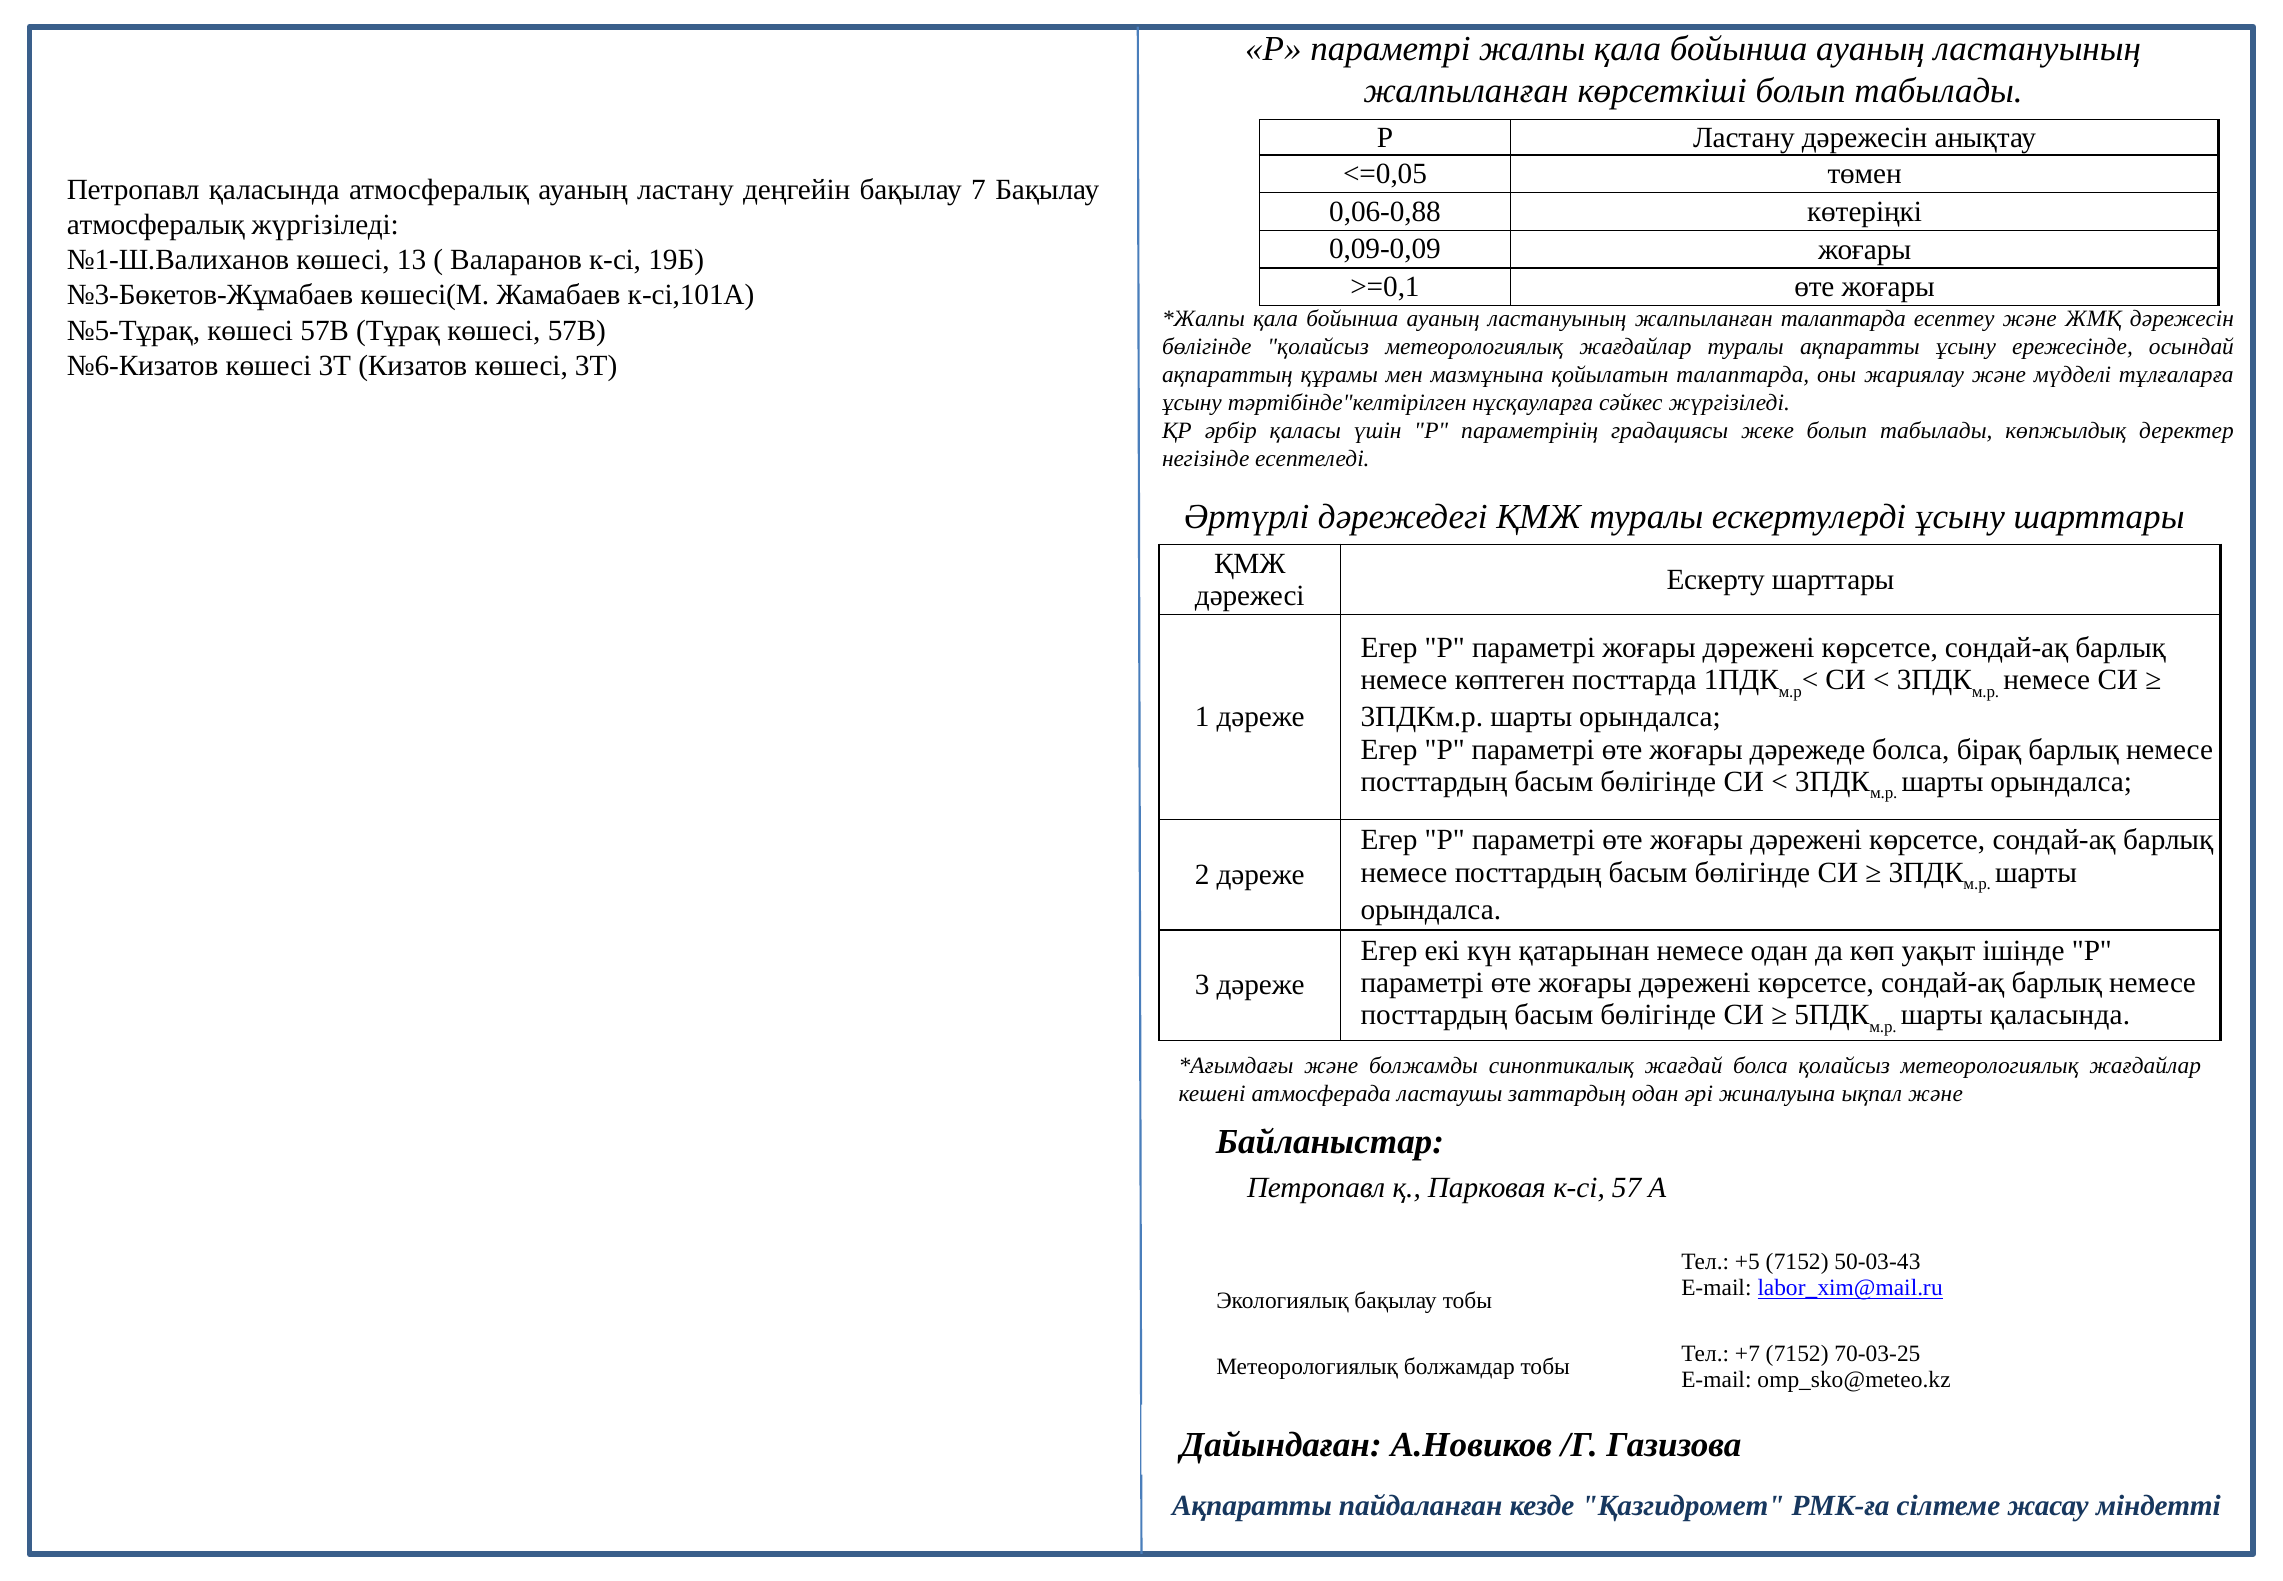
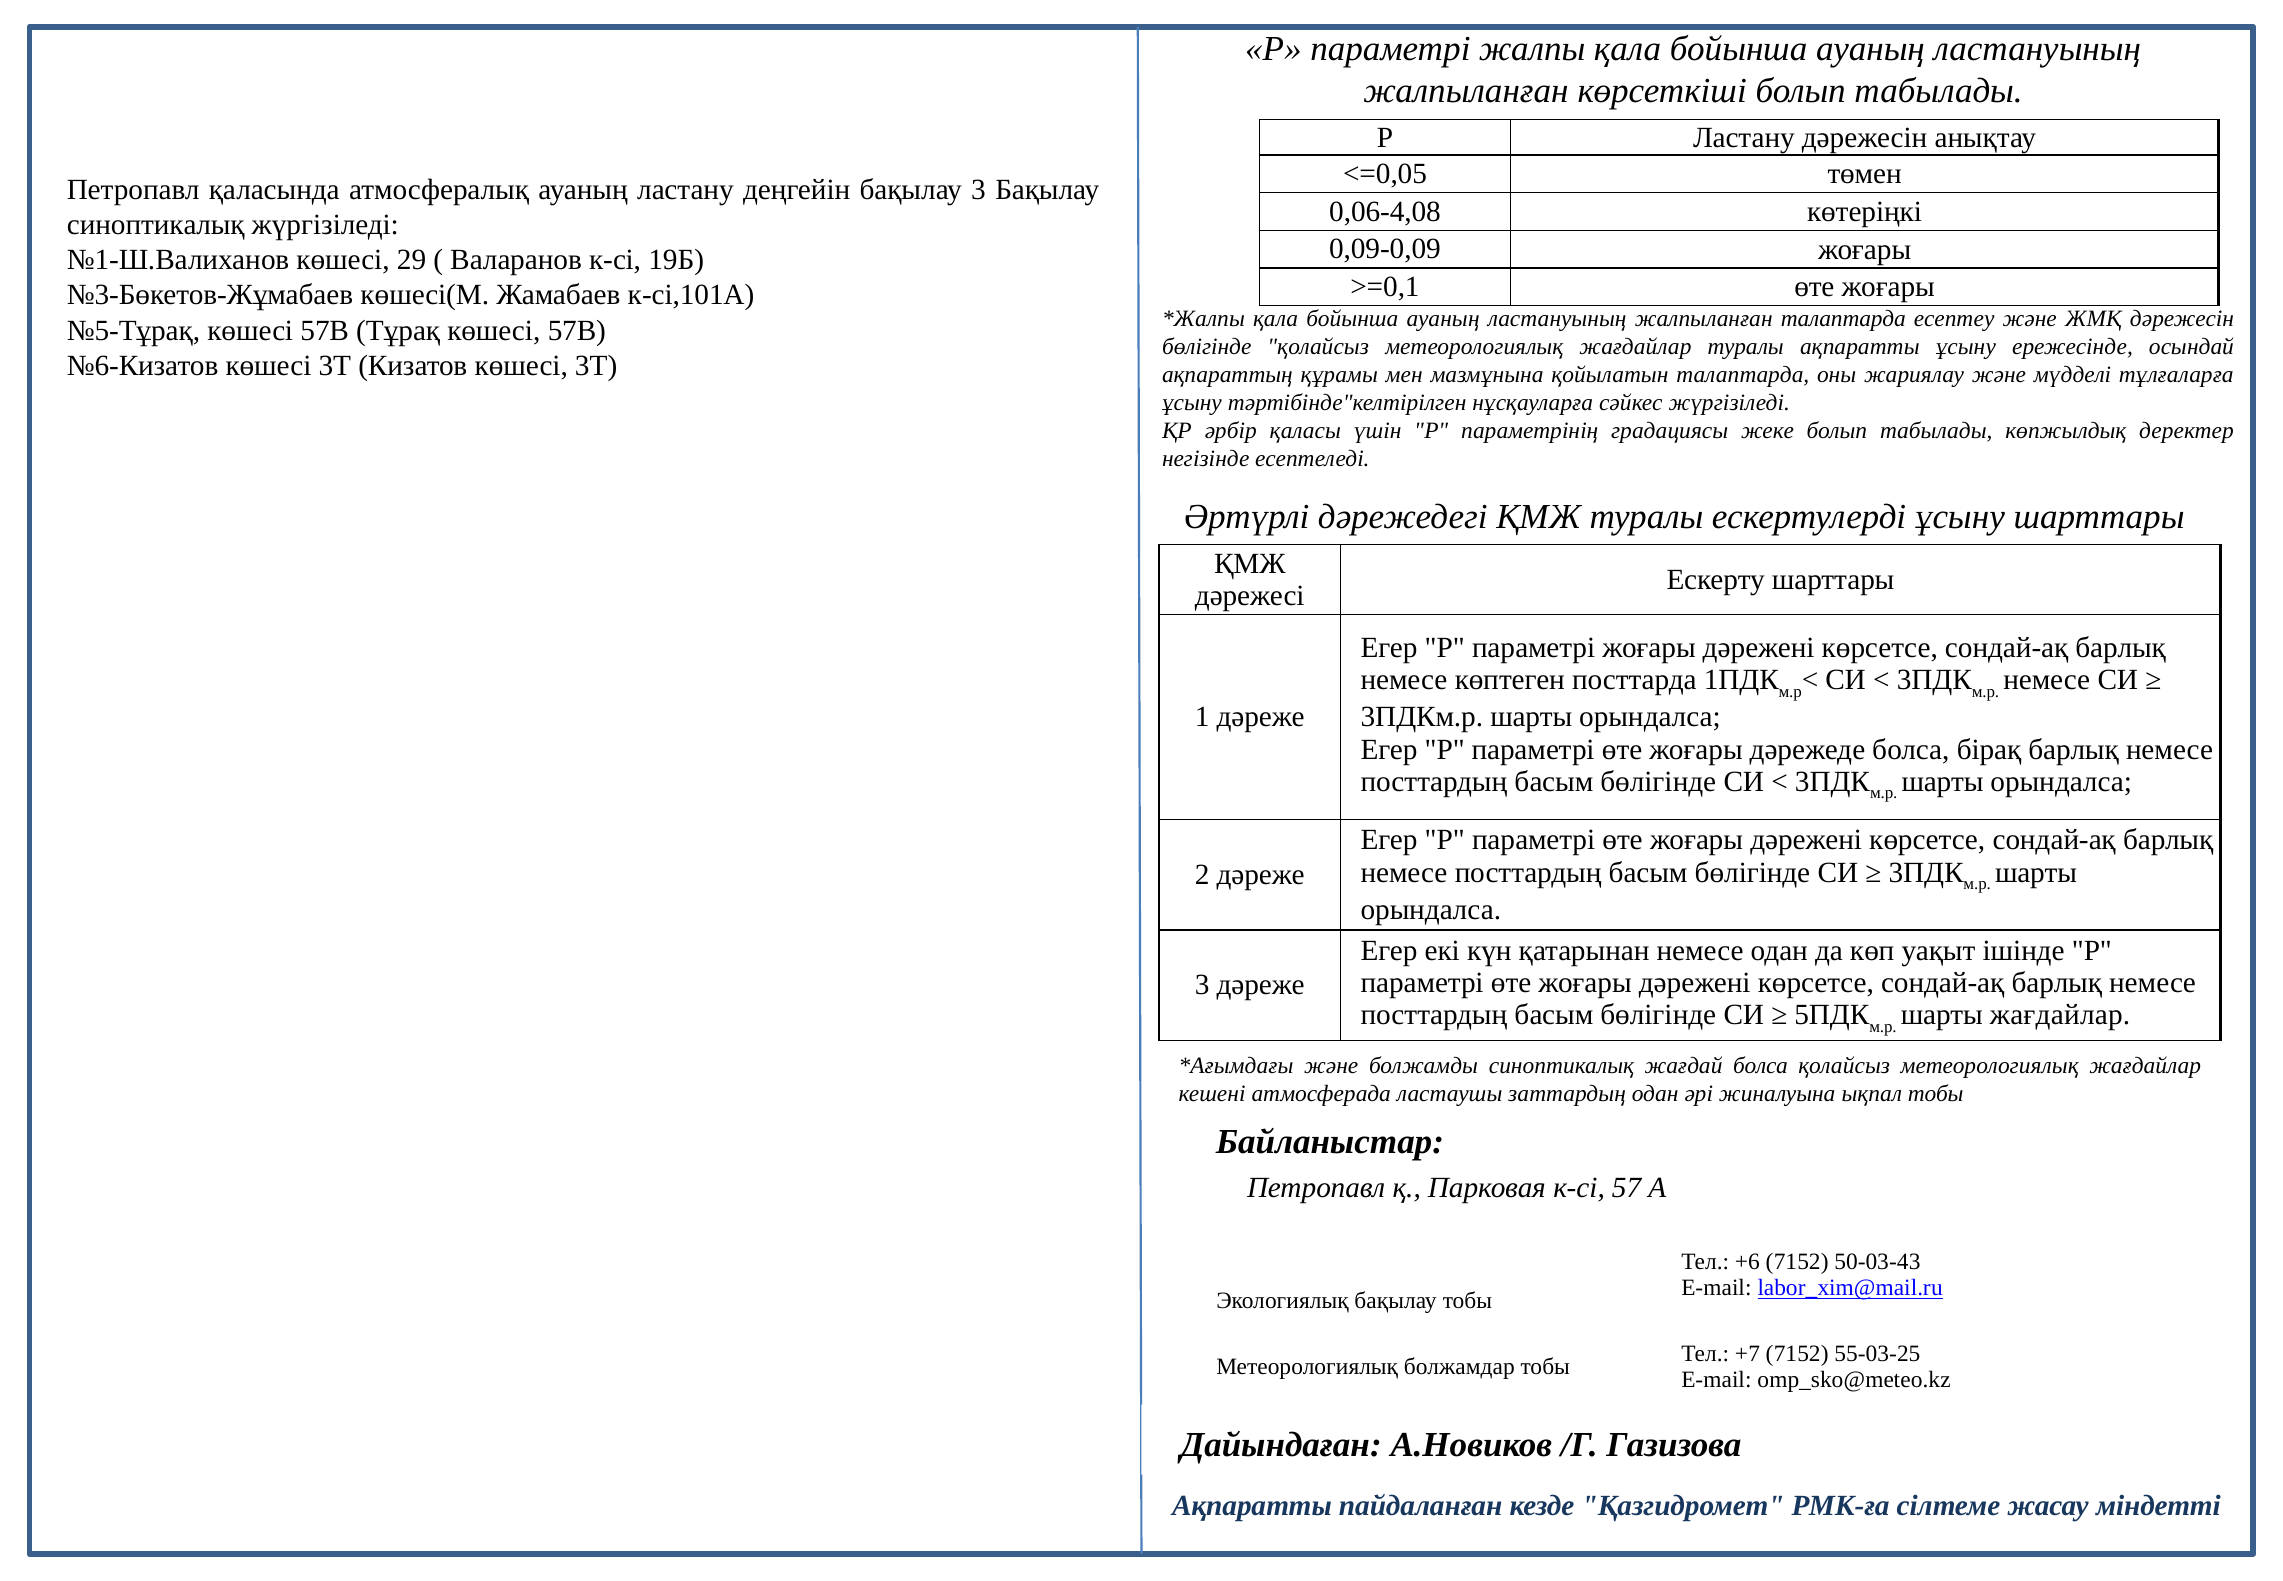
бақылау 7: 7 -> 3
0,06-0,88: 0,06-0,88 -> 0,06-4,08
атмосфералық at (156, 225): атмосфералық -> синоптикалық
13: 13 -> 29
шарты қаласында: қаласында -> жағдайлар
ықпал және: және -> тобы
+5: +5 -> +6
70-03-25: 70-03-25 -> 55-03-25
